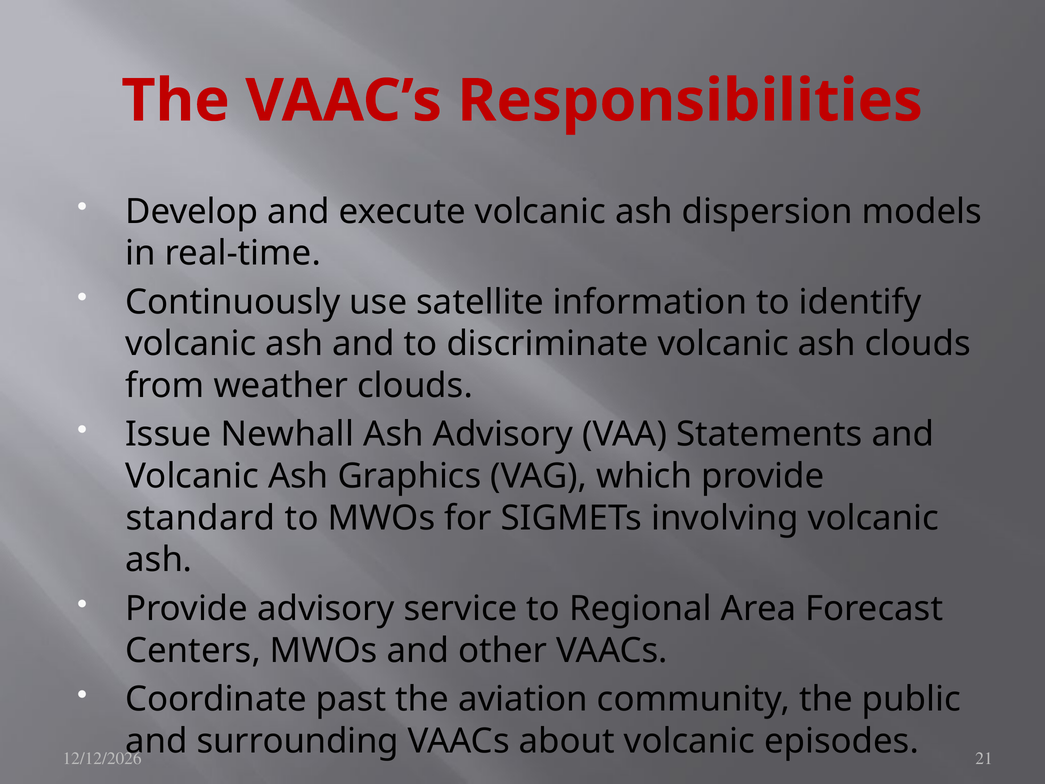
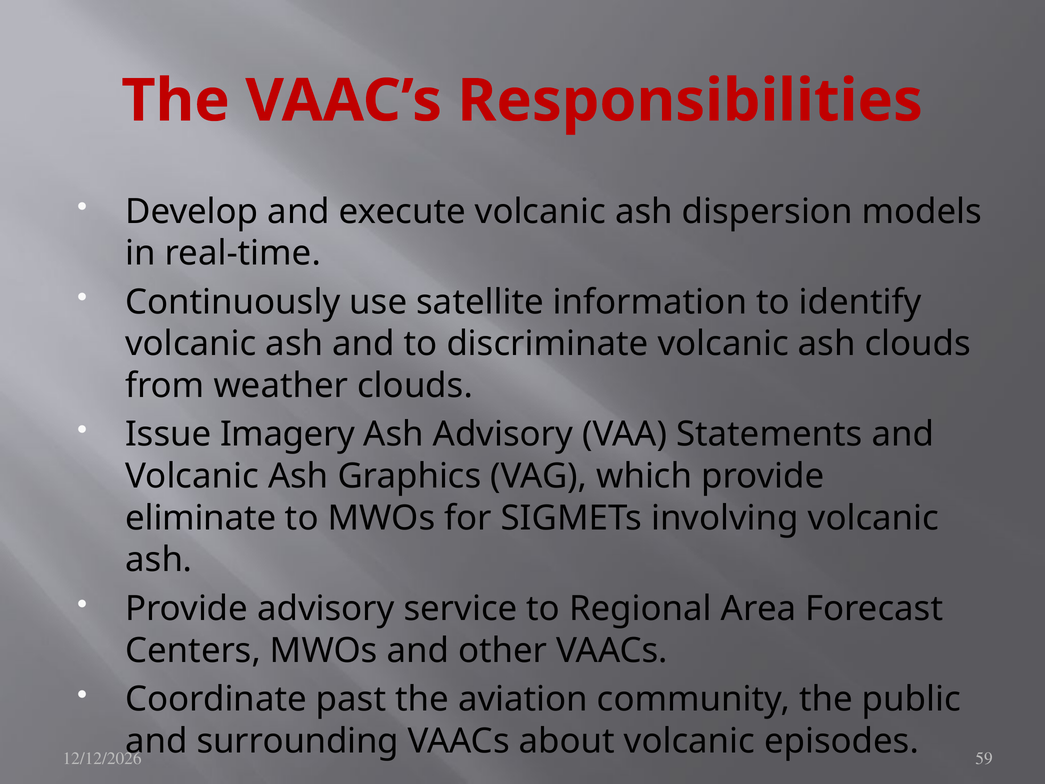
Newhall: Newhall -> Imagery
standard: standard -> eliminate
21: 21 -> 59
